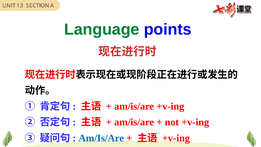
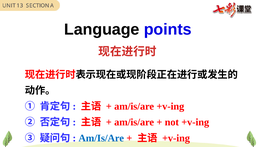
Language colour: green -> black
